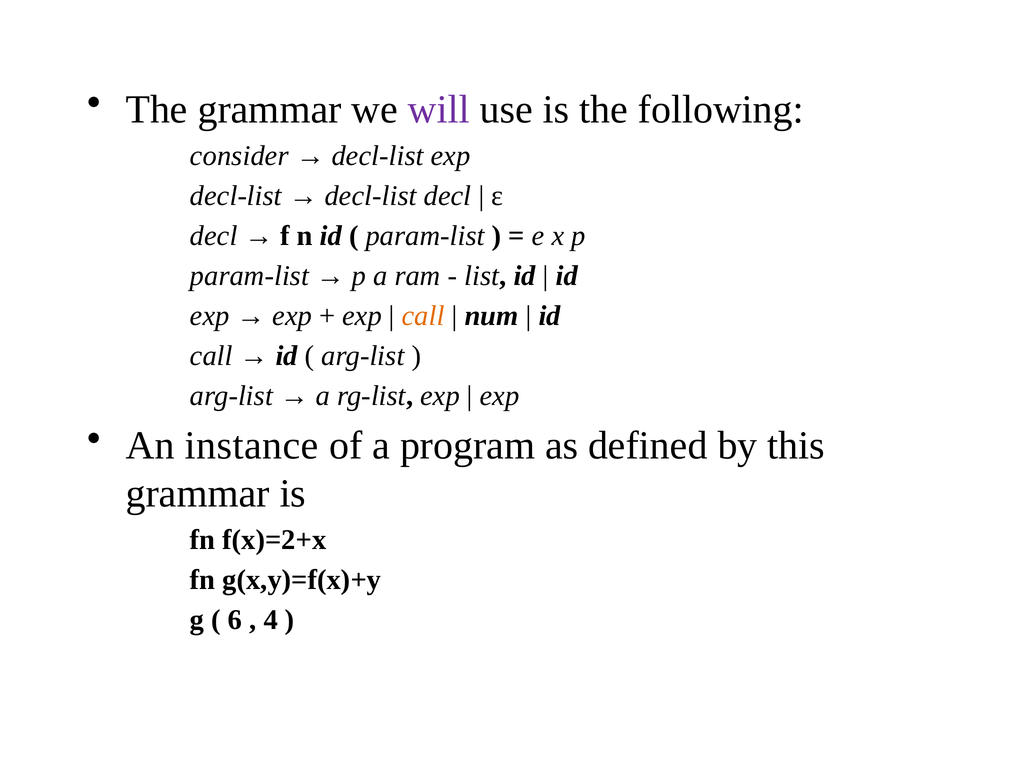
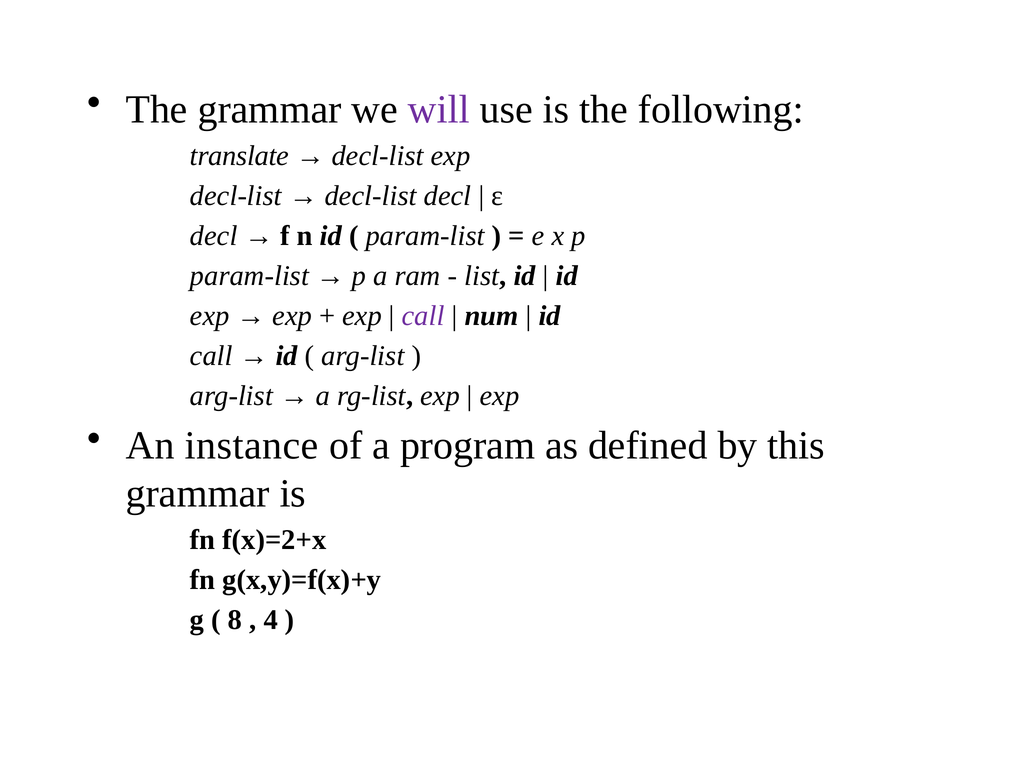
consider: consider -> translate
call at (423, 315) colour: orange -> purple
6: 6 -> 8
